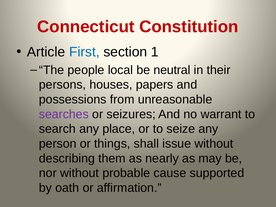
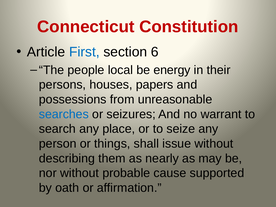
1: 1 -> 6
neutral: neutral -> energy
searches colour: purple -> blue
